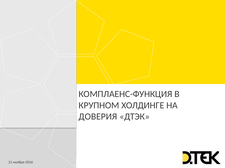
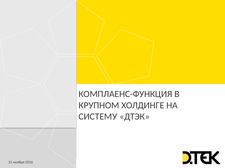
ДОВЕРИЯ: ДОВЕРИЯ -> СИСТЕМУ
